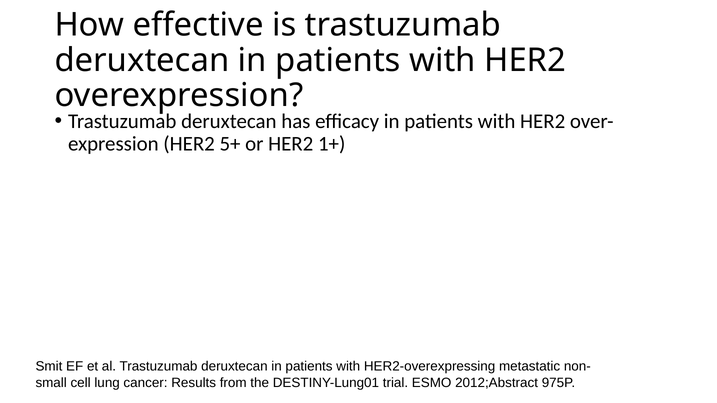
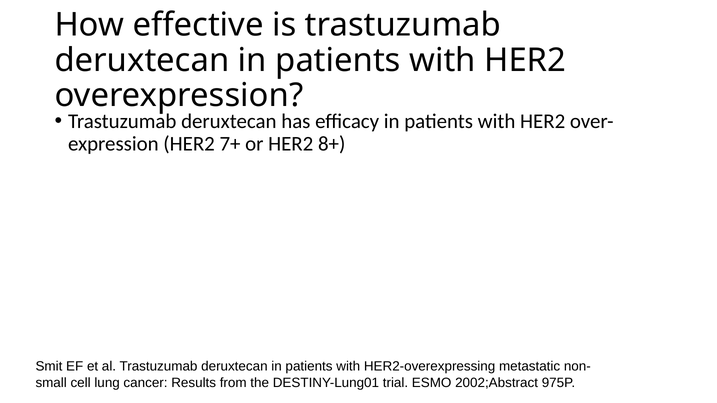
5+: 5+ -> 7+
1+: 1+ -> 8+
2012;Abstract: 2012;Abstract -> 2002;Abstract
